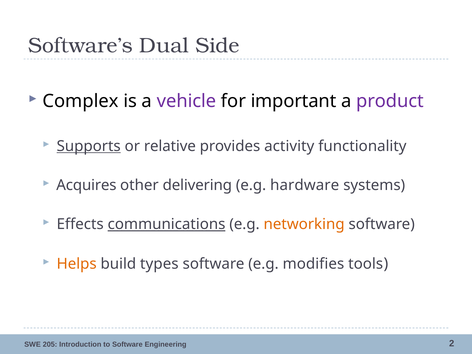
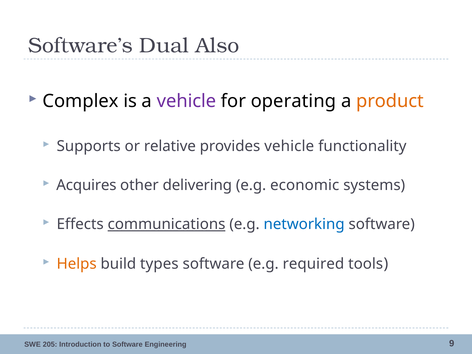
Side: Side -> Also
important: important -> operating
product colour: purple -> orange
Supports underline: present -> none
provides activity: activity -> vehicle
hardware: hardware -> economic
networking colour: orange -> blue
modifies: modifies -> required
2: 2 -> 9
